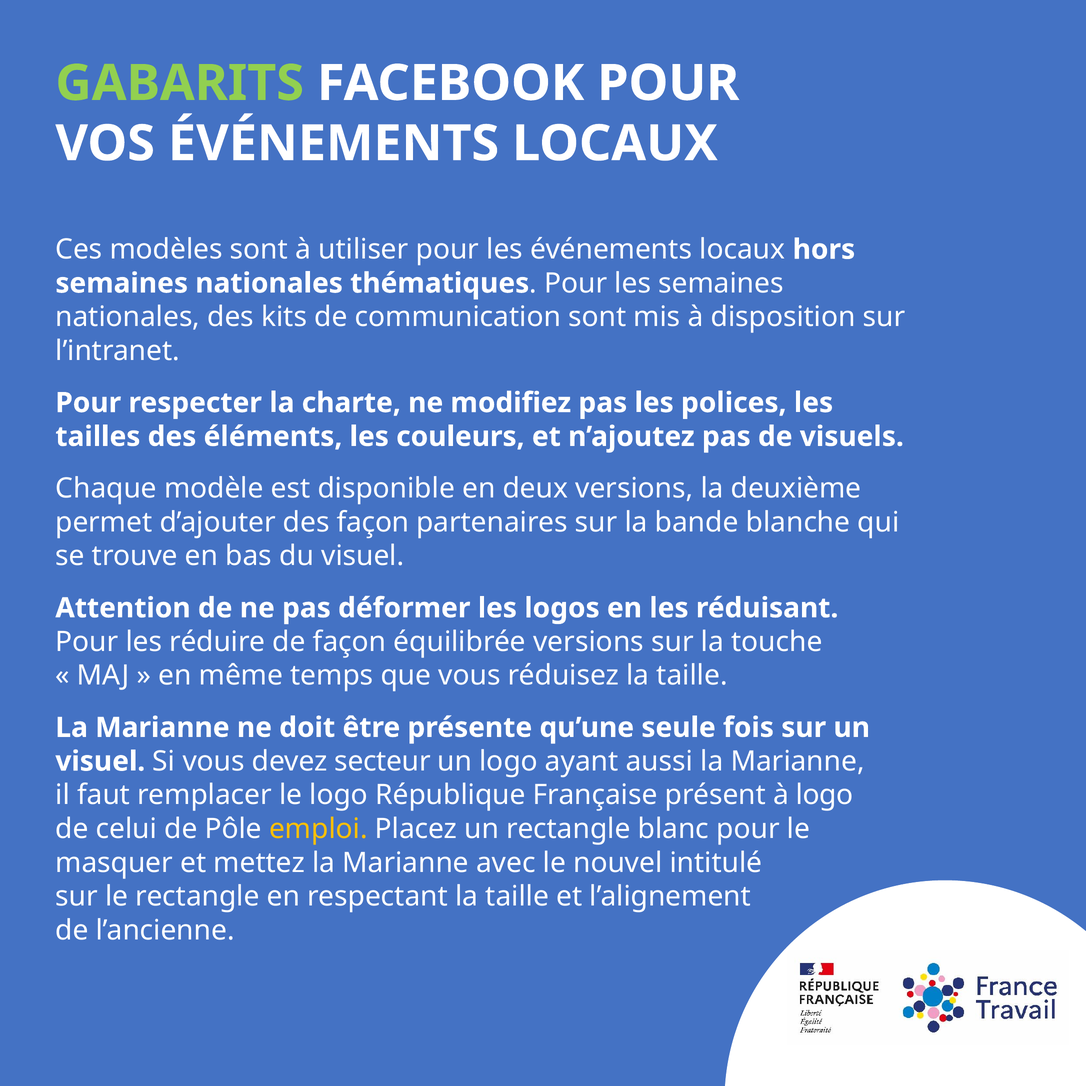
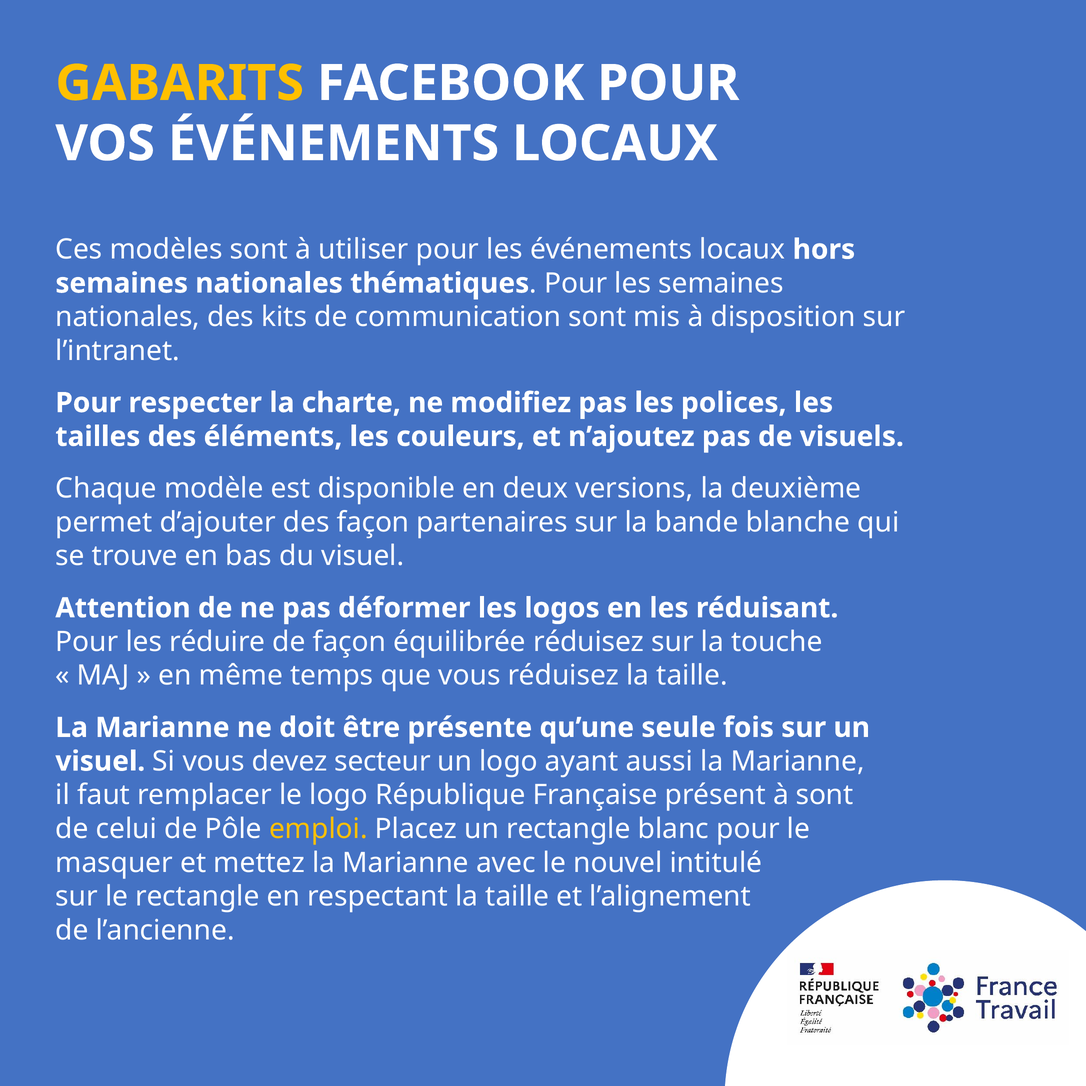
GABARITS colour: light green -> yellow
équilibrée versions: versions -> réduisez
à logo: logo -> sont
